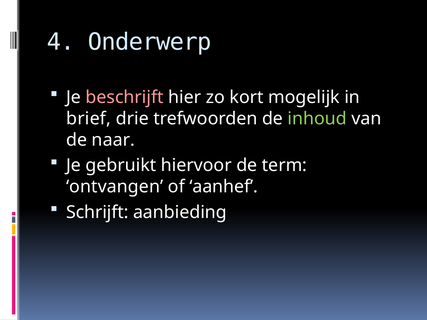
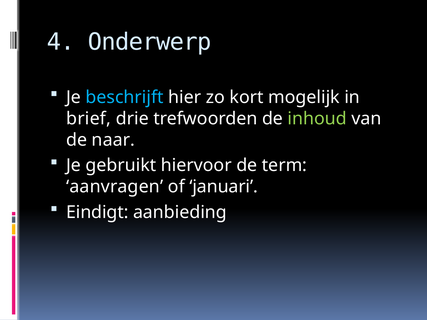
beschrijft colour: pink -> light blue
ontvangen: ontvangen -> aanvragen
aanhef: aanhef -> januari
Schrijft: Schrijft -> Eindigt
